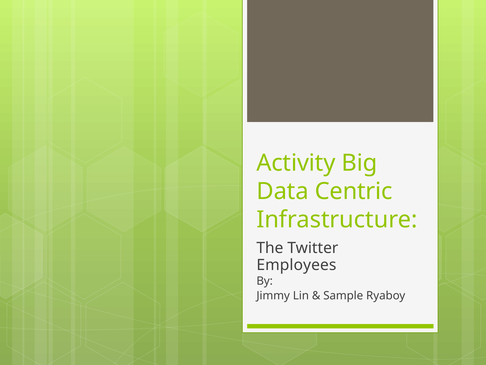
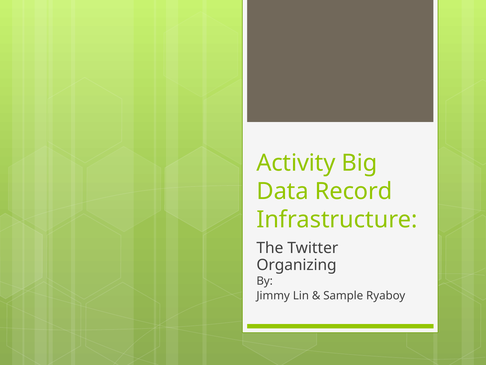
Centric: Centric -> Record
Employees: Employees -> Organizing
